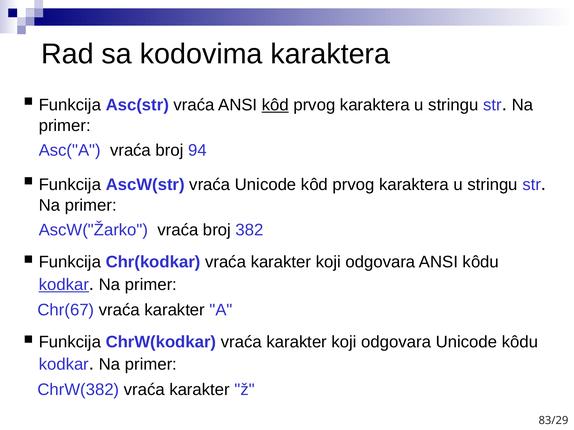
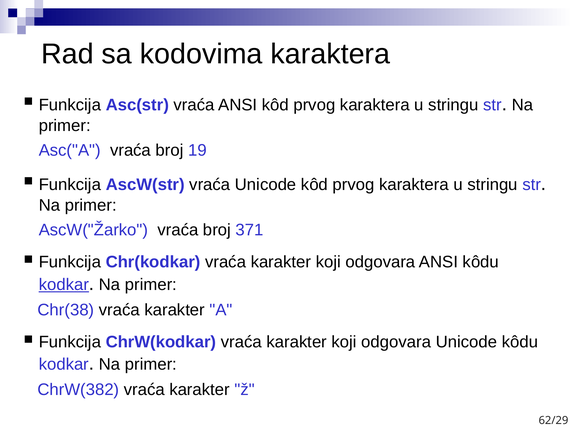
kôd at (275, 105) underline: present -> none
94: 94 -> 19
382: 382 -> 371
Chr(67: Chr(67 -> Chr(38
83/29: 83/29 -> 62/29
